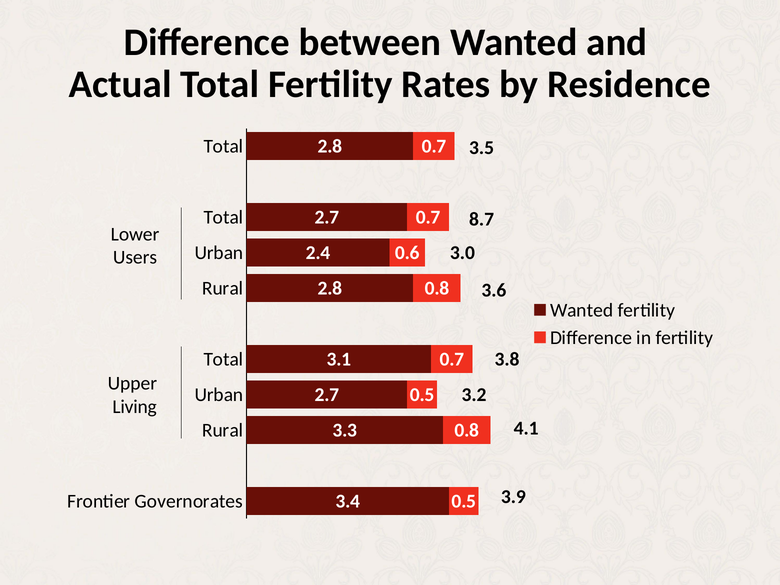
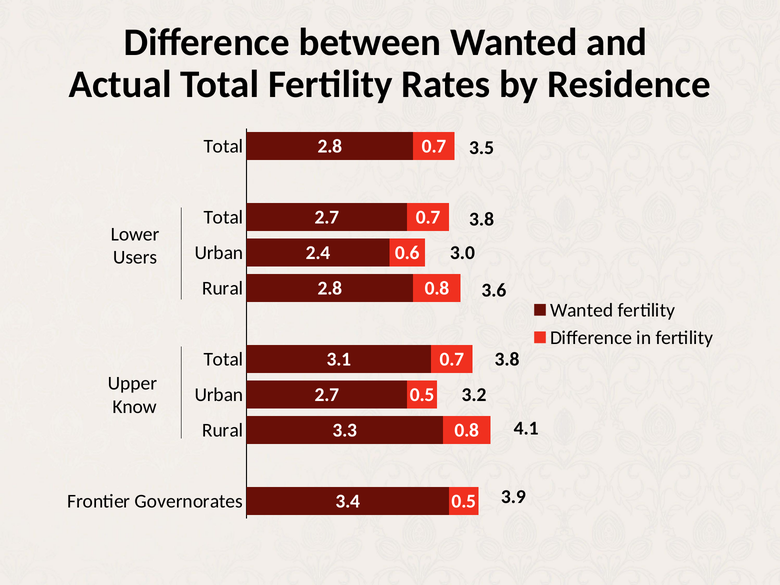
8.7 at (482, 219): 8.7 -> 3.8
Living: Living -> Know
